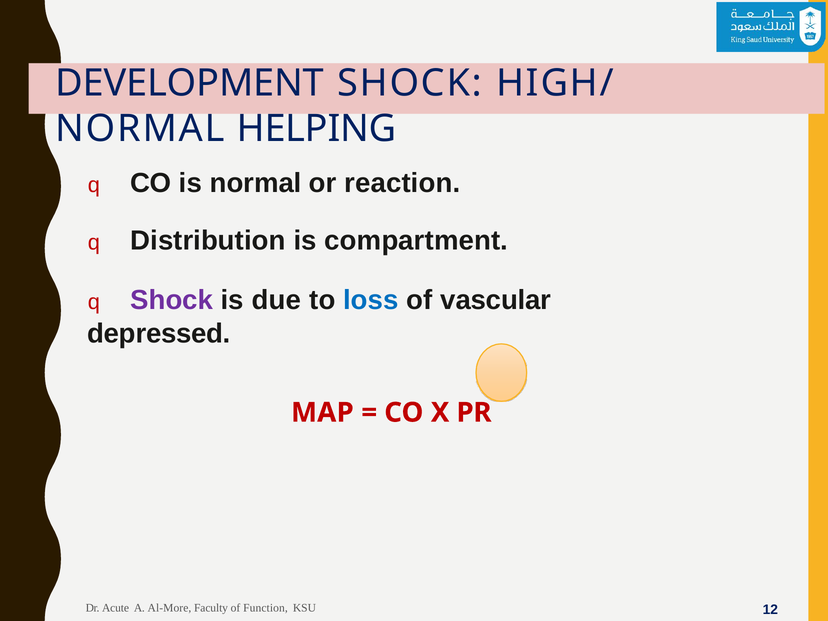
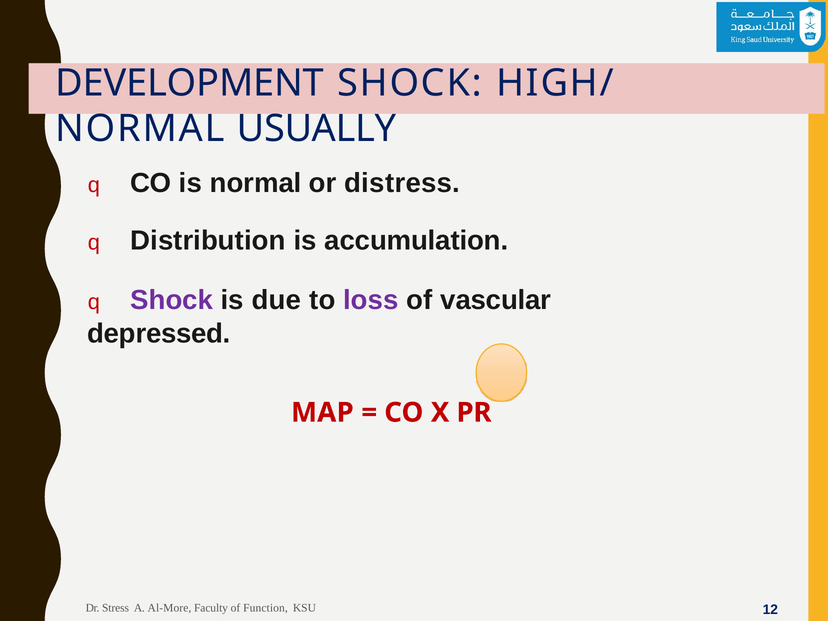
HELPING: HELPING -> USUALLY
reaction: reaction -> distress
compartment: compartment -> accumulation
loss colour: blue -> purple
Acute: Acute -> Stress
